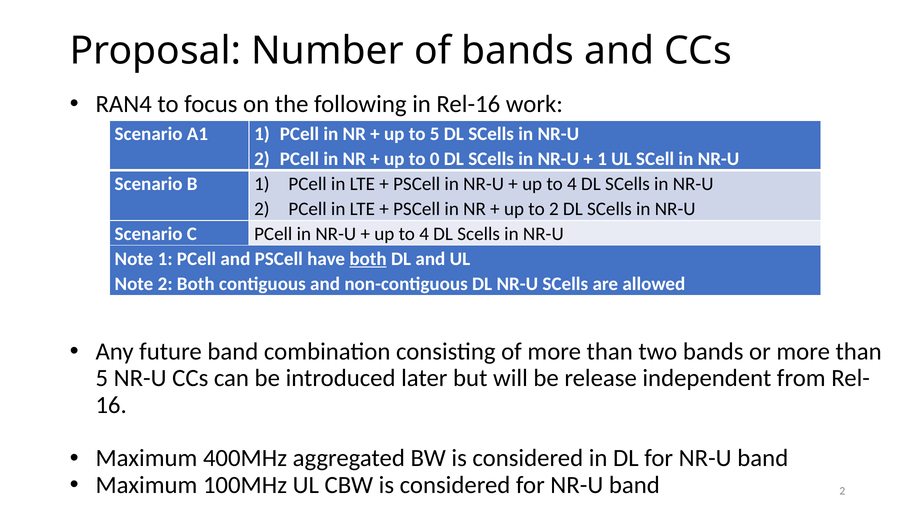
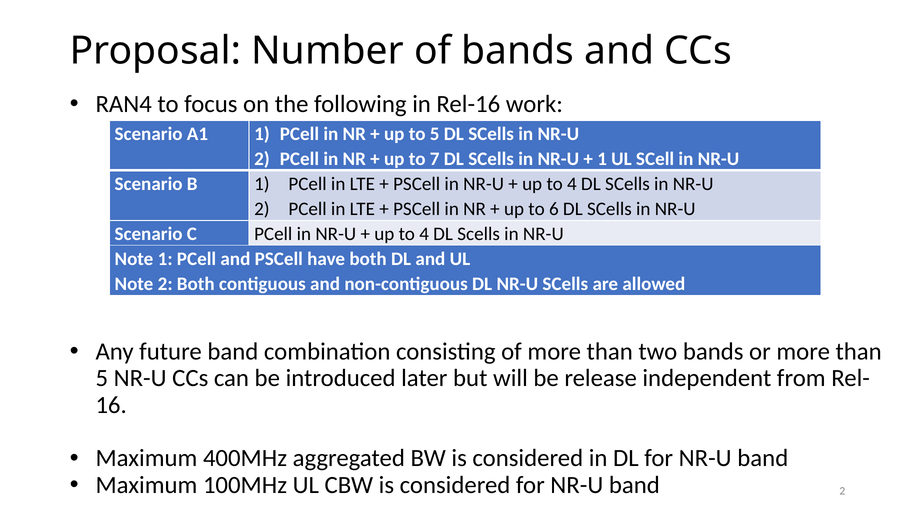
0: 0 -> 7
to 2: 2 -> 6
both at (368, 259) underline: present -> none
